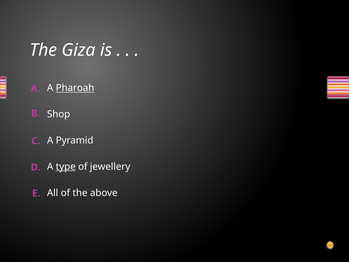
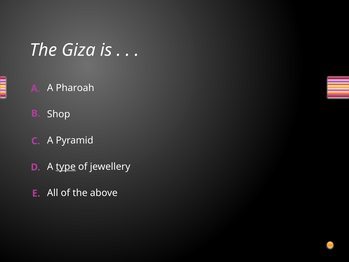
Pharoah underline: present -> none
